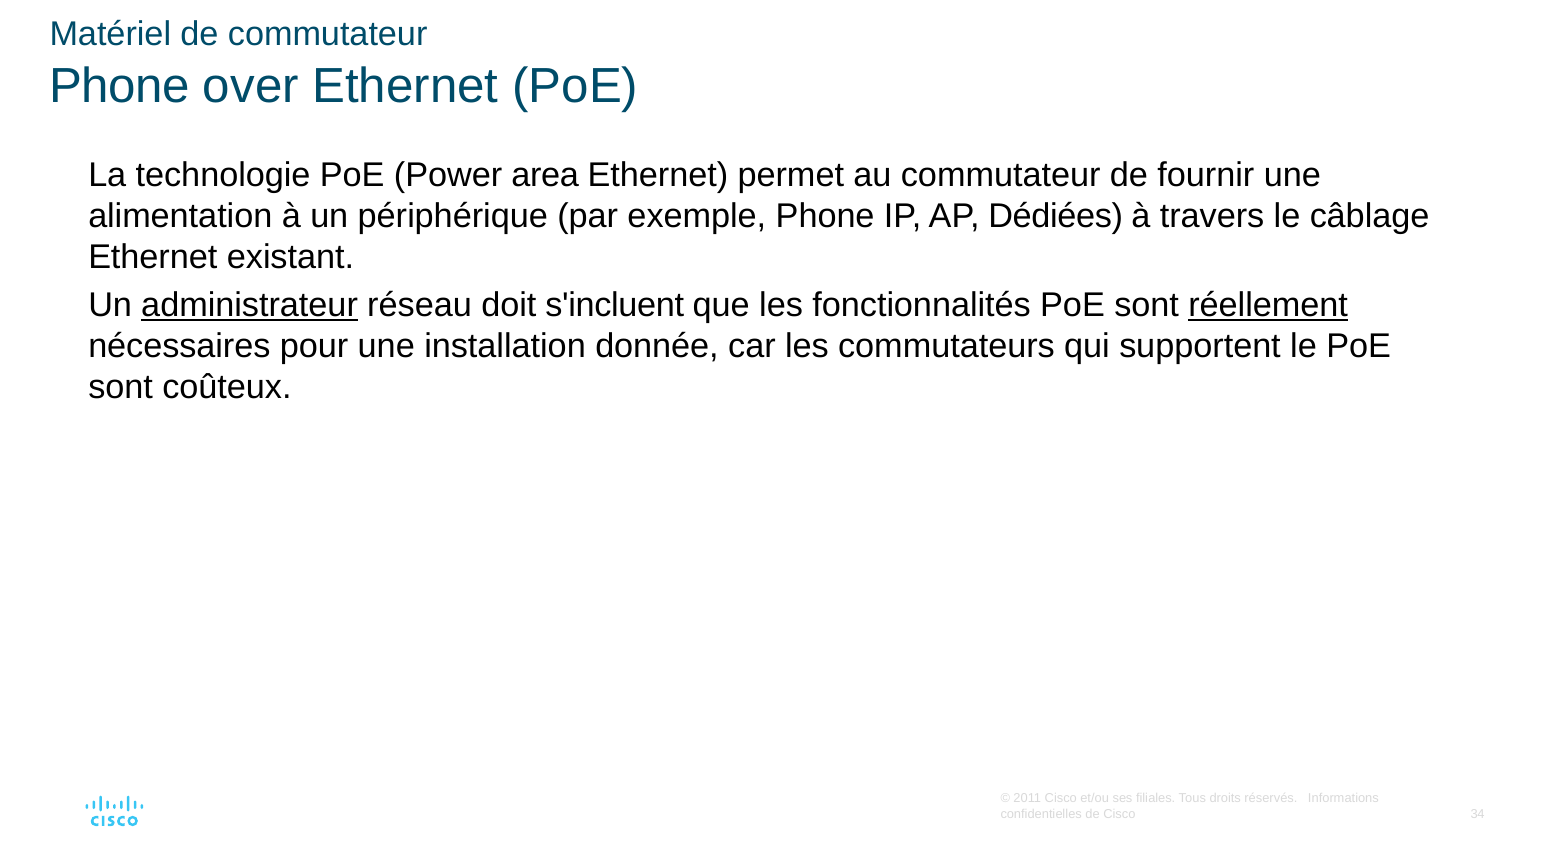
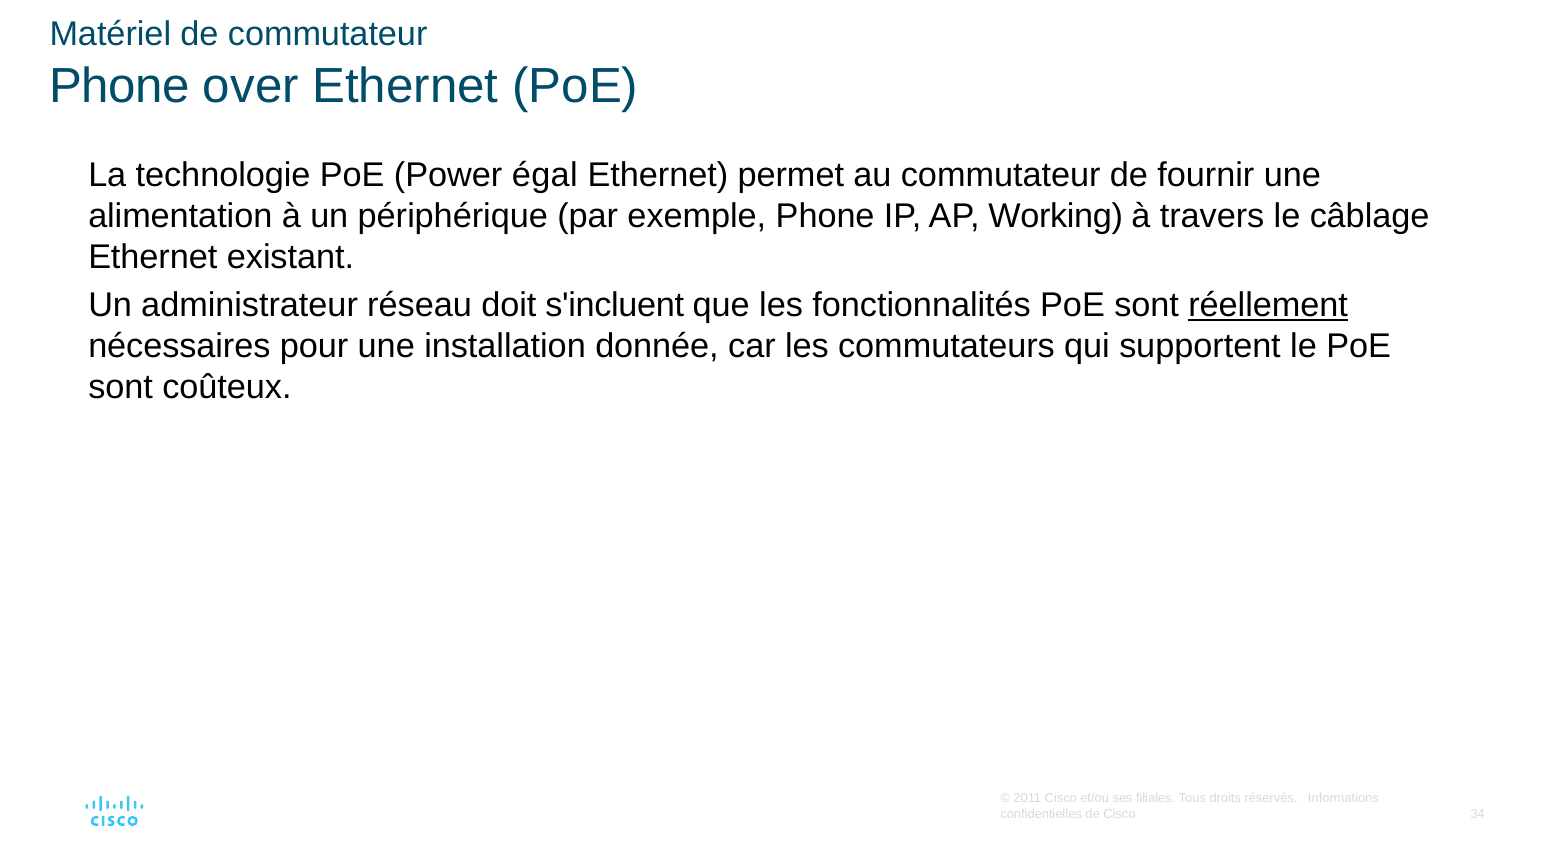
area: area -> égal
Dédiées: Dédiées -> Working
administrateur underline: present -> none
